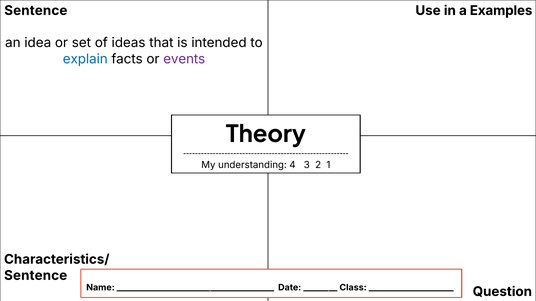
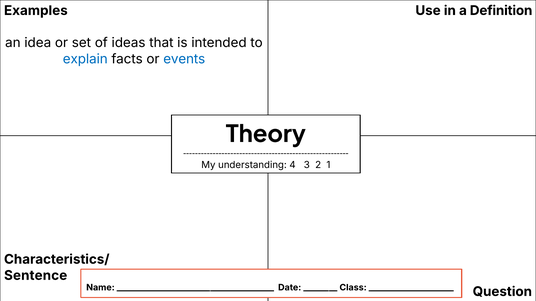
Sentence at (36, 11): Sentence -> Examples
Examples: Examples -> Definition
events colour: purple -> blue
